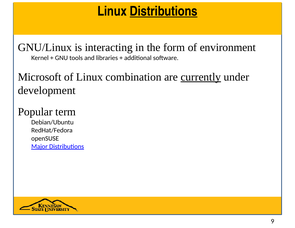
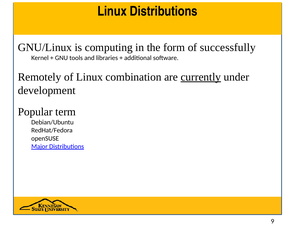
Distributions at (164, 11) underline: present -> none
interacting: interacting -> computing
environment: environment -> successfully
Microsoft: Microsoft -> Remotely
